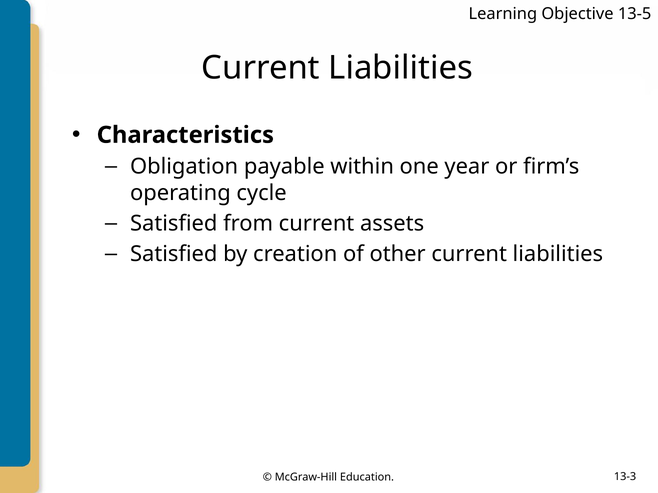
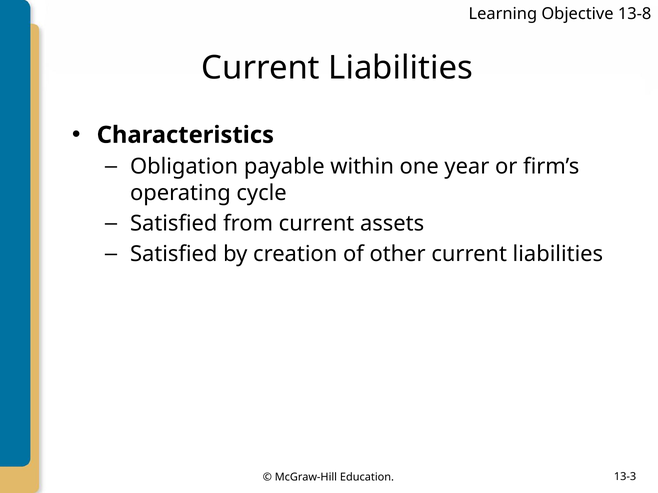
13-5: 13-5 -> 13-8
